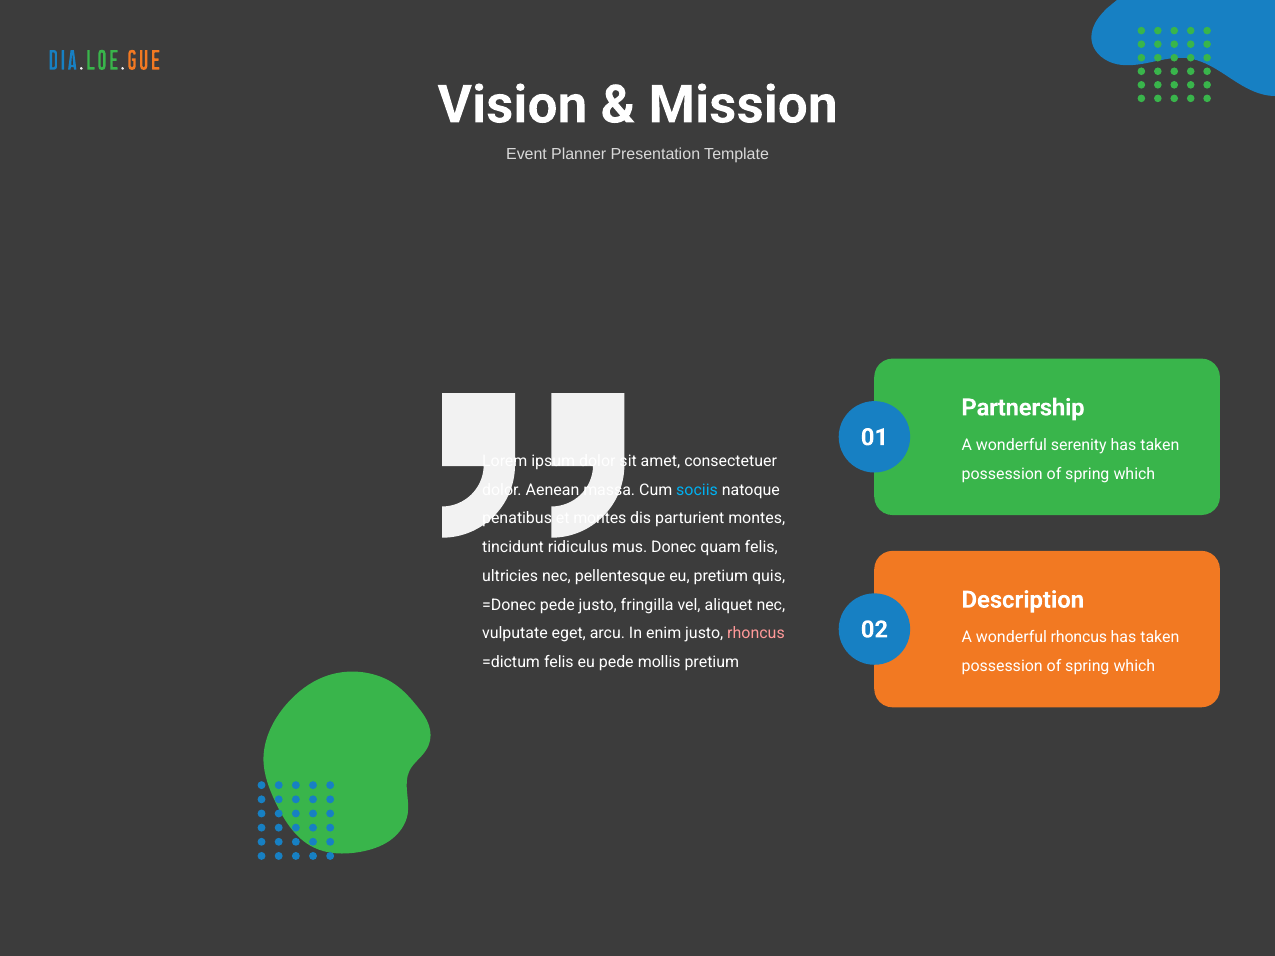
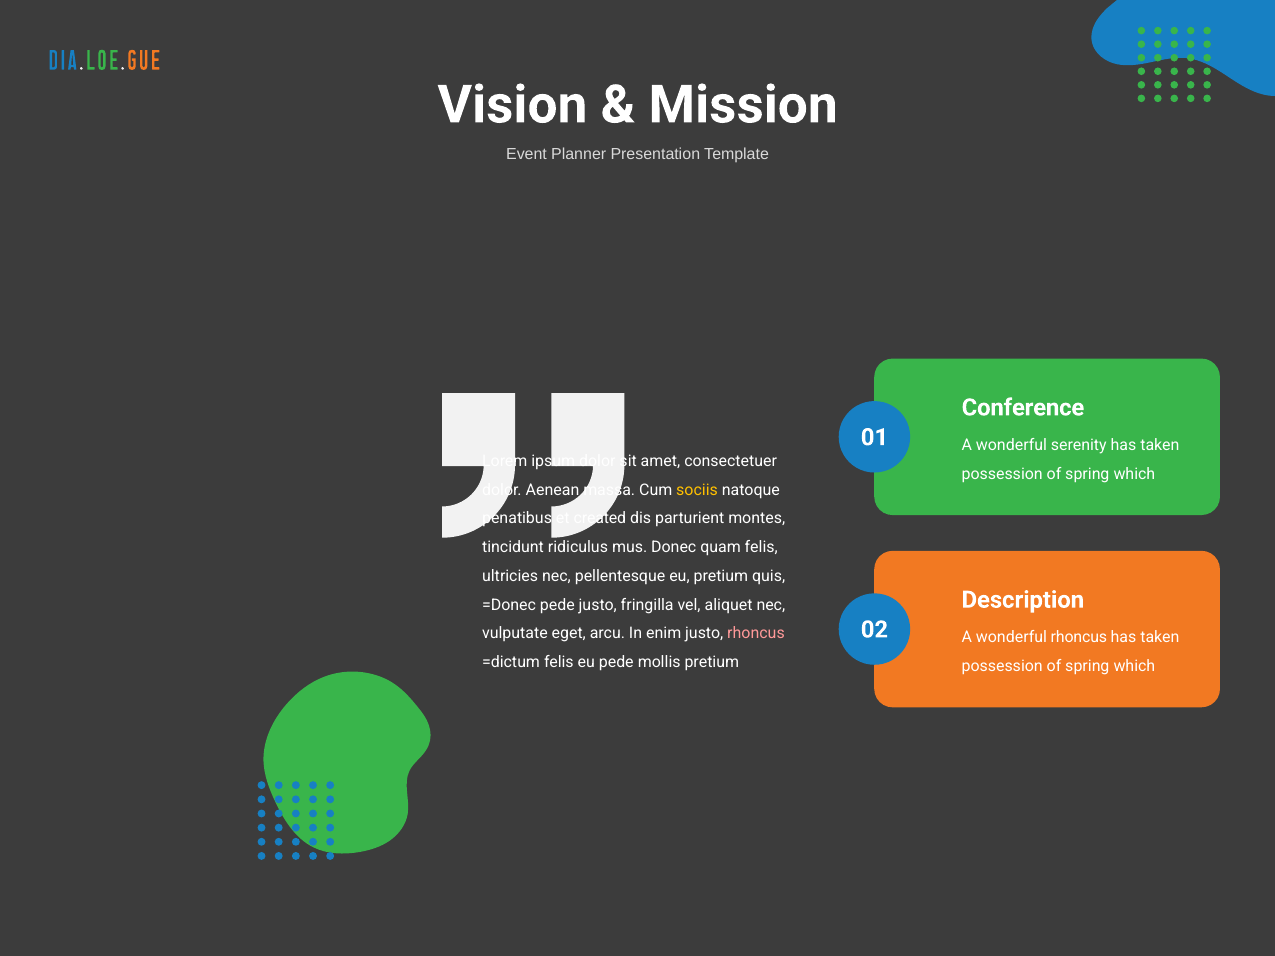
Partnership: Partnership -> Conference
sociis colour: light blue -> yellow
et montes: montes -> created
